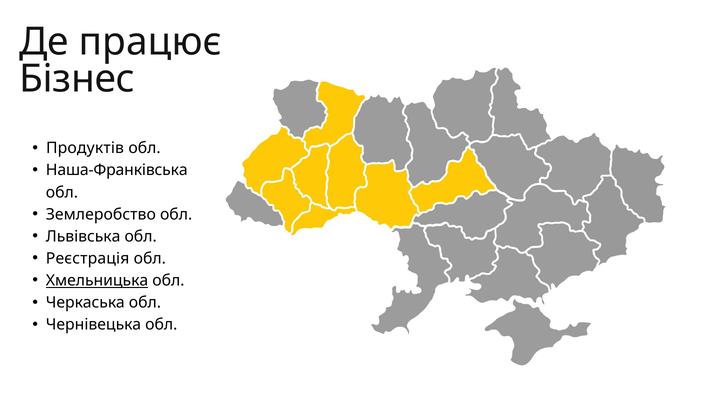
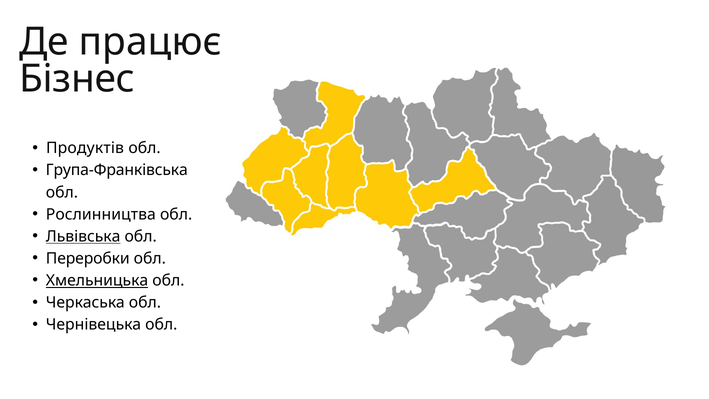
Наша-Франківська: Наша-Франківська -> Група-Франківська
Землеробство: Землеробство -> Рослинництва
Львівська underline: none -> present
Реєстрація: Реєстрація -> Переробки
